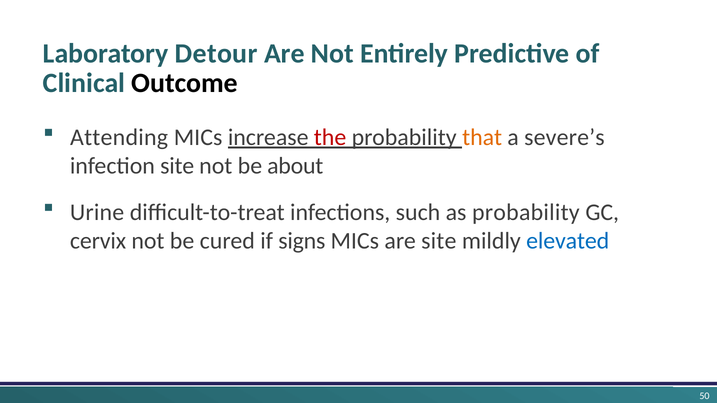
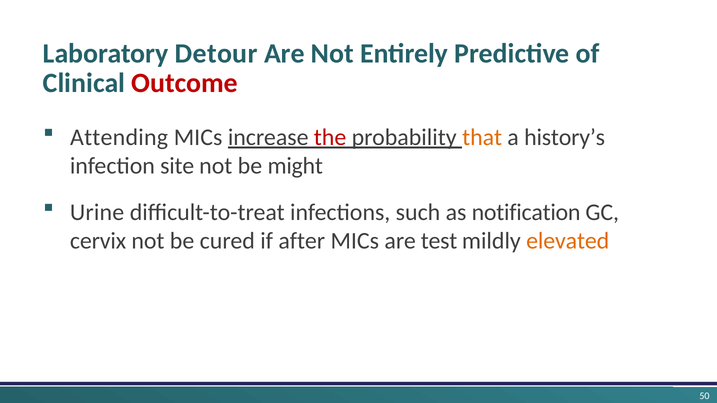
Outcome colour: black -> red
severe’s: severe’s -> history’s
about: about -> might
as probability: probability -> notification
signs: signs -> after
are site: site -> test
elevated colour: blue -> orange
